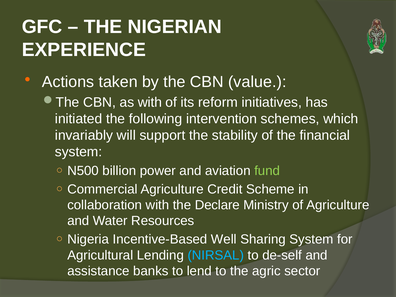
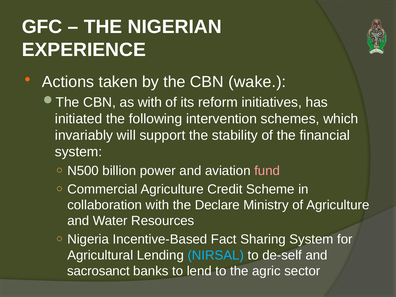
value: value -> wake
fund colour: light green -> pink
Well: Well -> Fact
assistance: assistance -> sacrosanct
